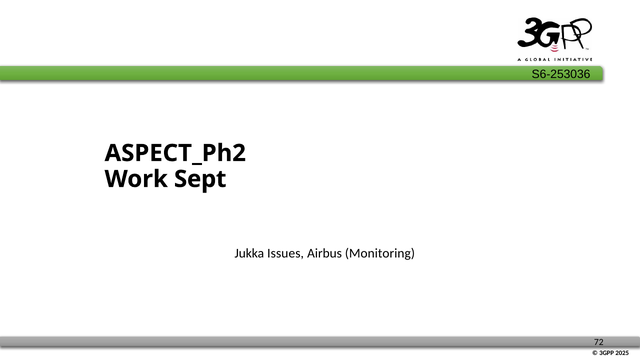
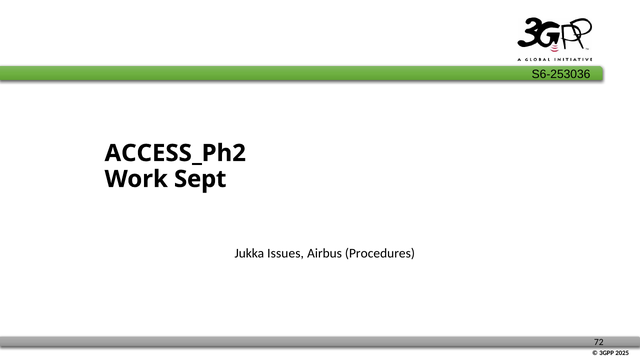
ASPECT_Ph2: ASPECT_Ph2 -> ACCESS_Ph2
Monitoring: Monitoring -> Procedures
